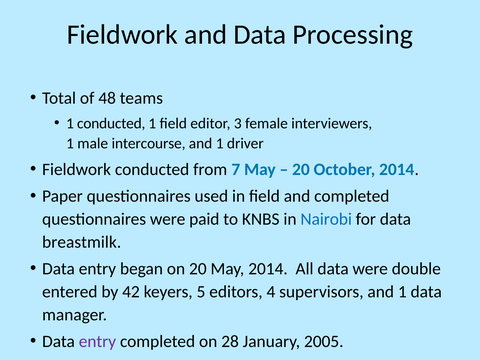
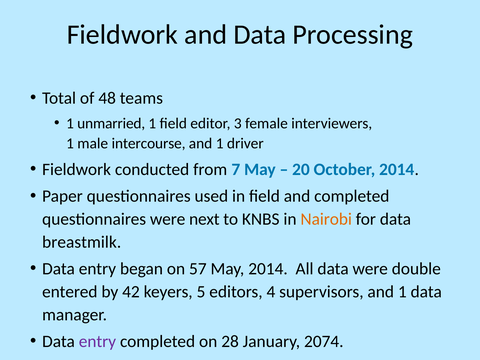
1 conducted: conducted -> unmarried
paid: paid -> next
Nairobi colour: blue -> orange
on 20: 20 -> 57
2005: 2005 -> 2074
